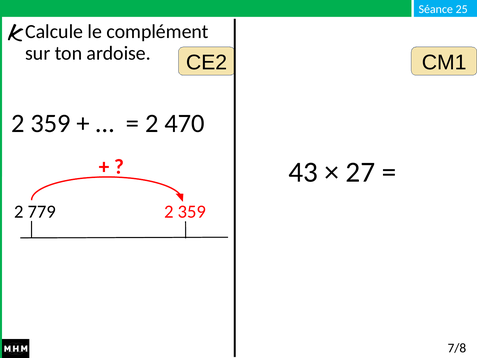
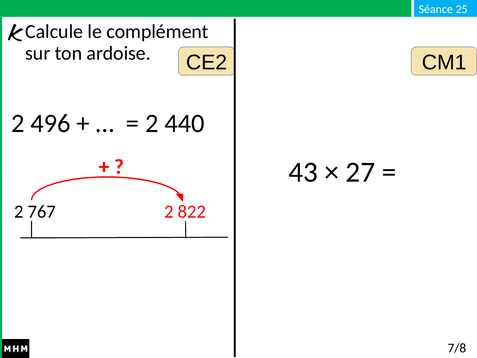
359 at (51, 123): 359 -> 496
470: 470 -> 440
779: 779 -> 767
359 at (192, 212): 359 -> 822
